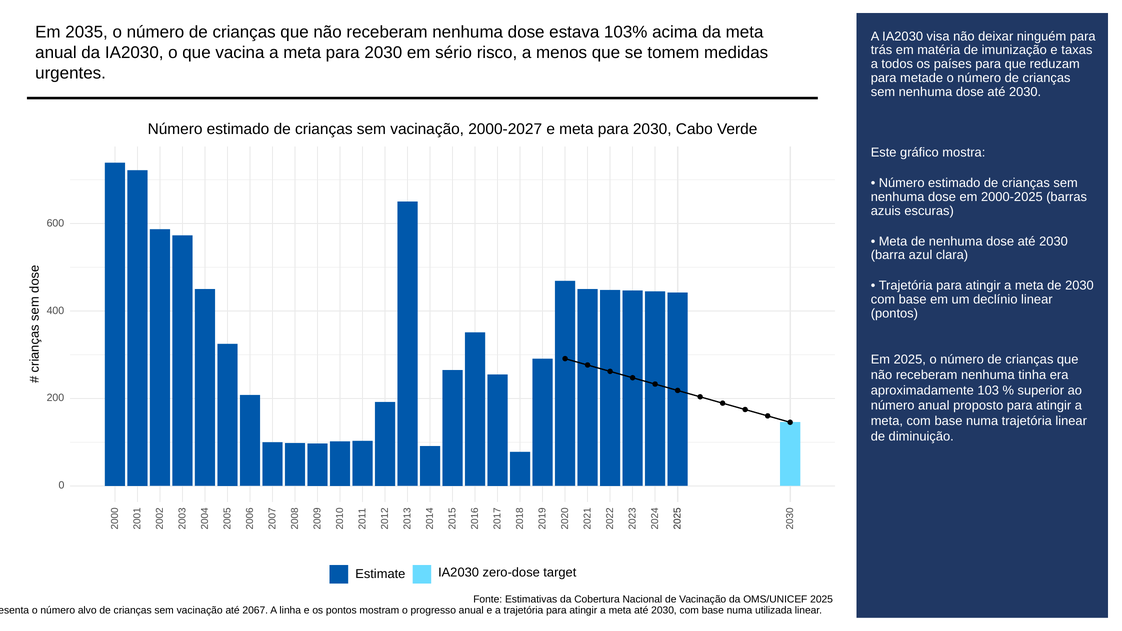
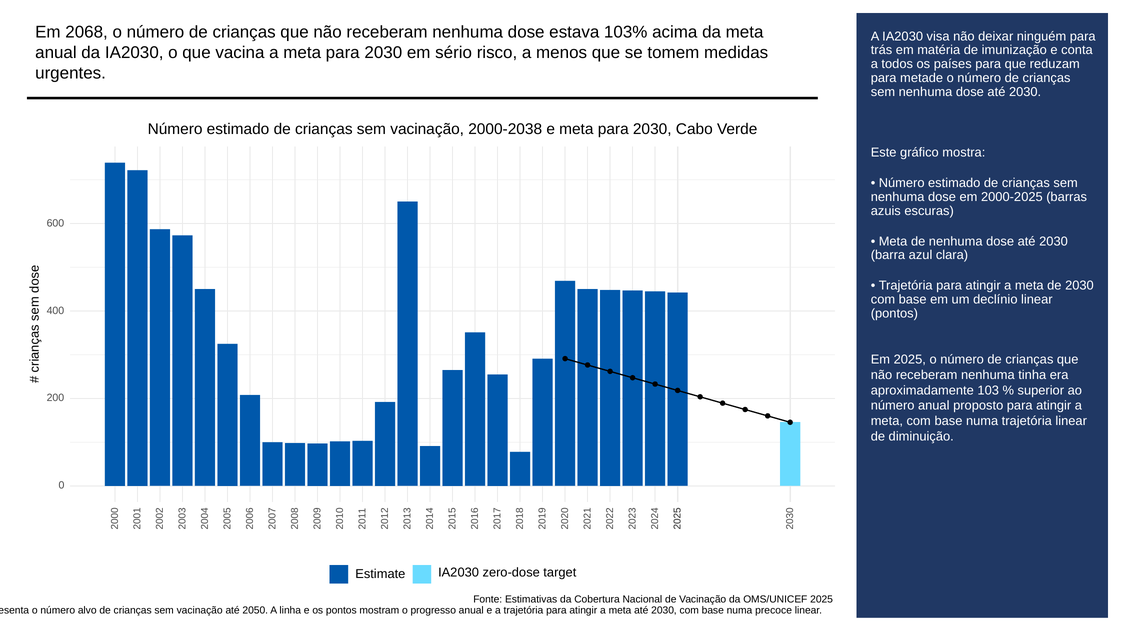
2035: 2035 -> 2068
taxas: taxas -> conta
2000-2027: 2000-2027 -> 2000-2038
2067: 2067 -> 2050
utilizada: utilizada -> precoce
